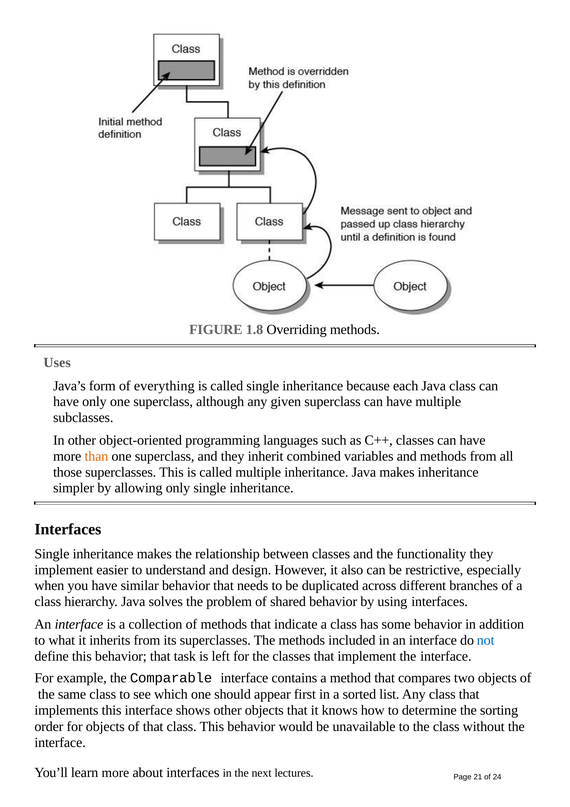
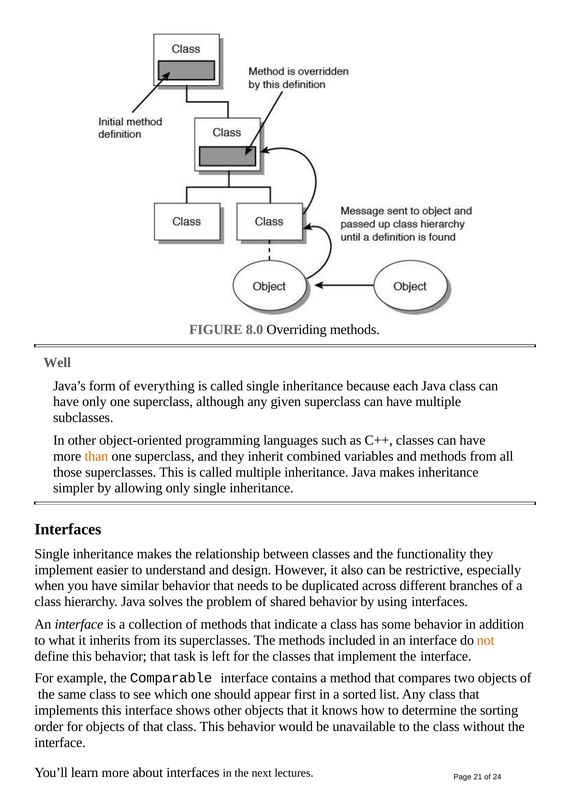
1.8: 1.8 -> 8.0
Uses: Uses -> Well
not colour: blue -> orange
